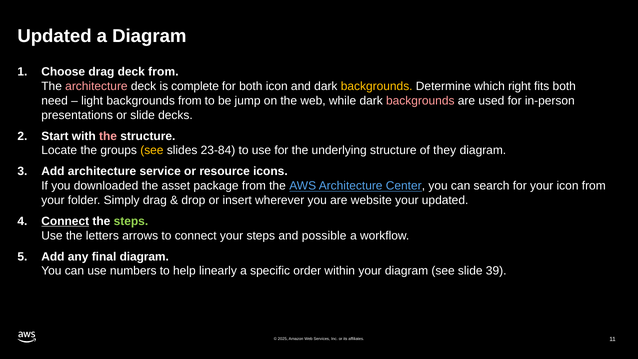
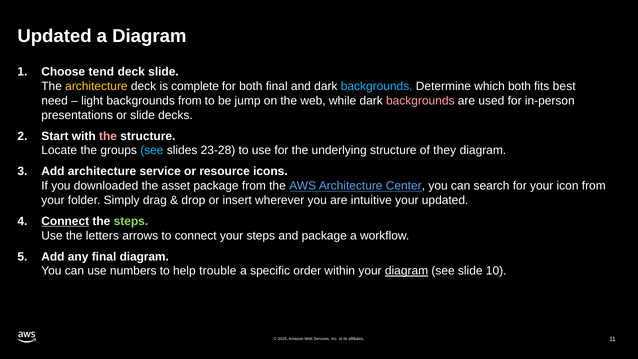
Choose drag: drag -> tend
deck from: from -> slide
architecture at (96, 86) colour: pink -> yellow
both icon: icon -> final
backgrounds at (377, 86) colour: yellow -> light blue
which right: right -> both
fits both: both -> best
see at (152, 150) colour: yellow -> light blue
23-84: 23-84 -> 23-28
website: website -> intuitive
and possible: possible -> package
linearly: linearly -> trouble
diagram at (407, 271) underline: none -> present
39: 39 -> 10
